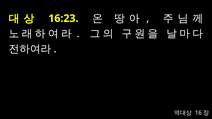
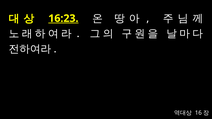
16:23 underline: none -> present
